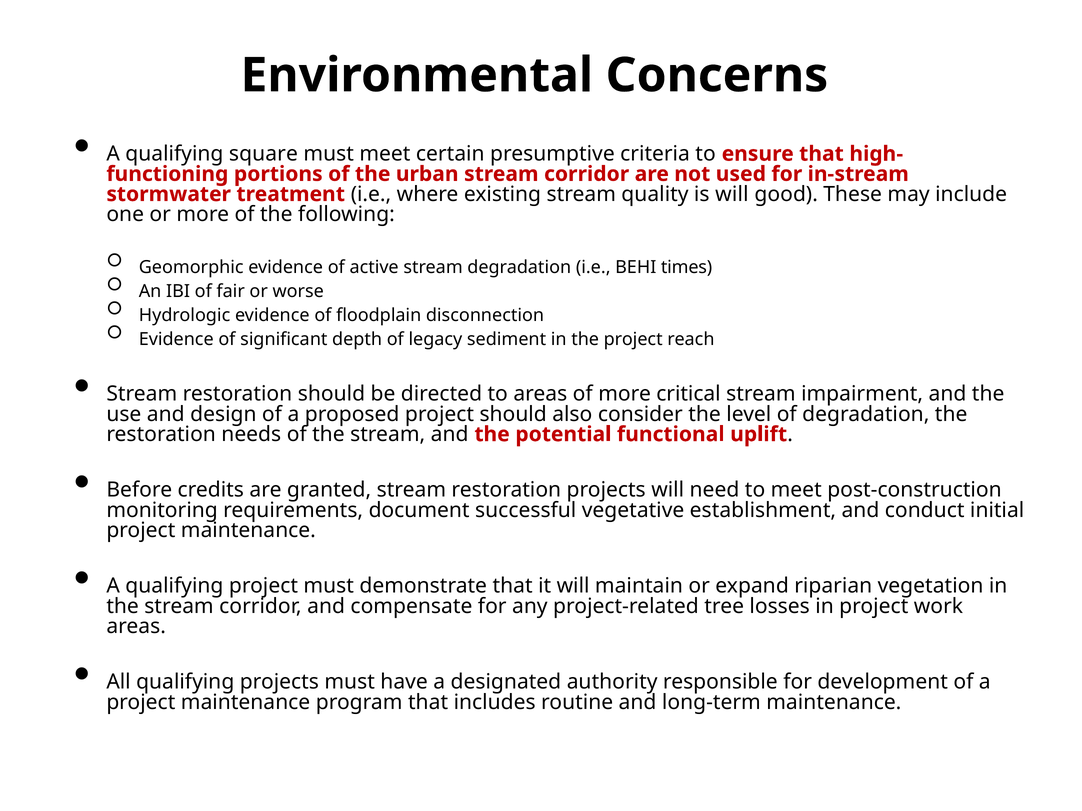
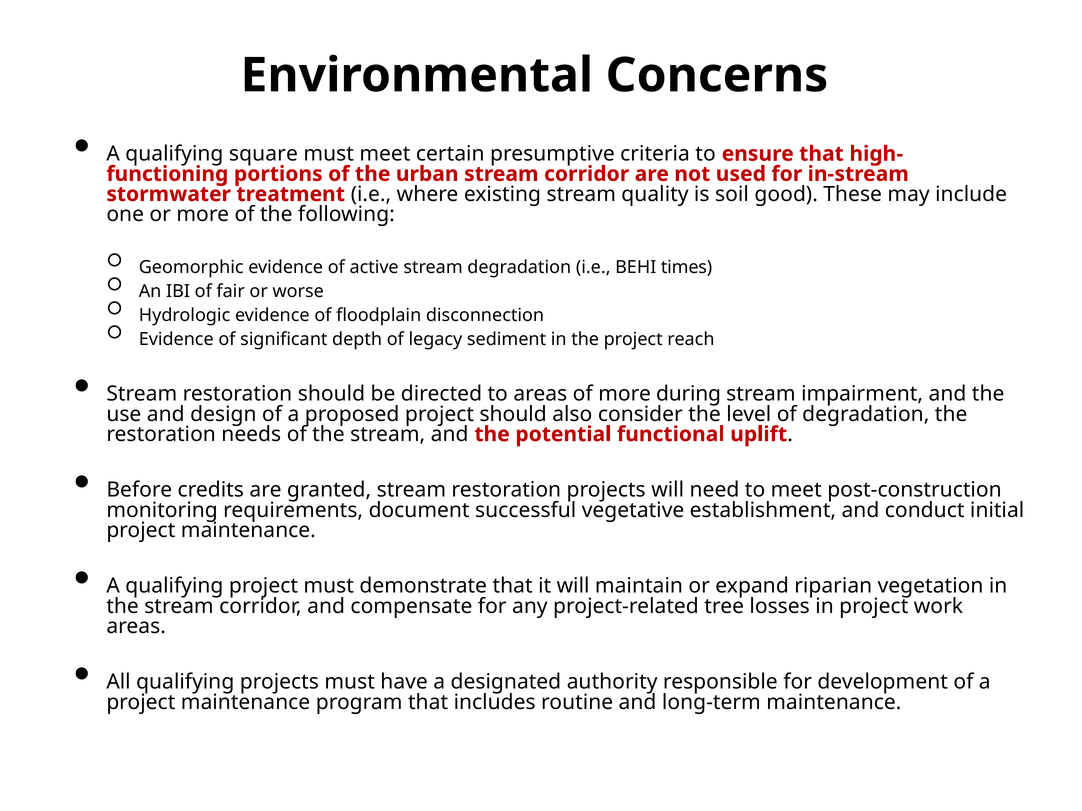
is will: will -> soil
critical: critical -> during
